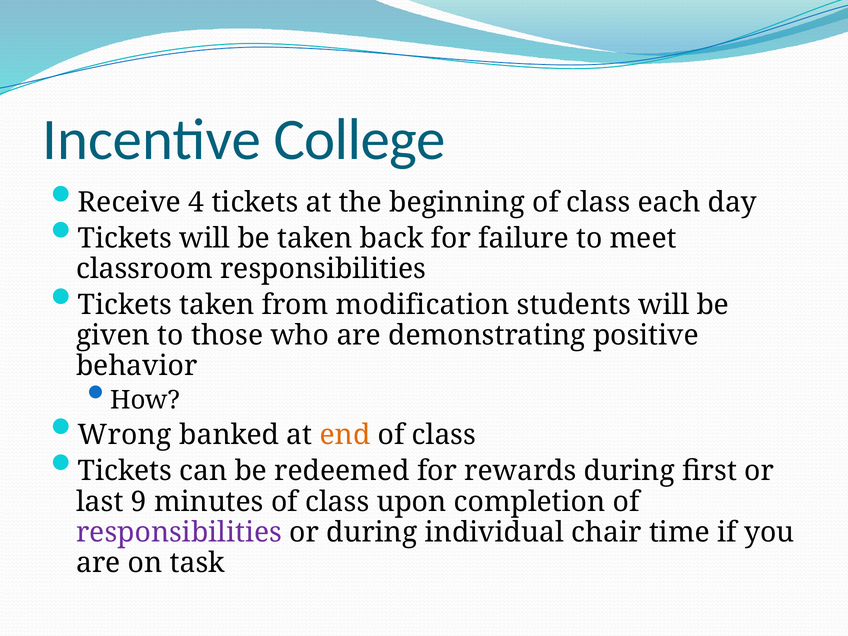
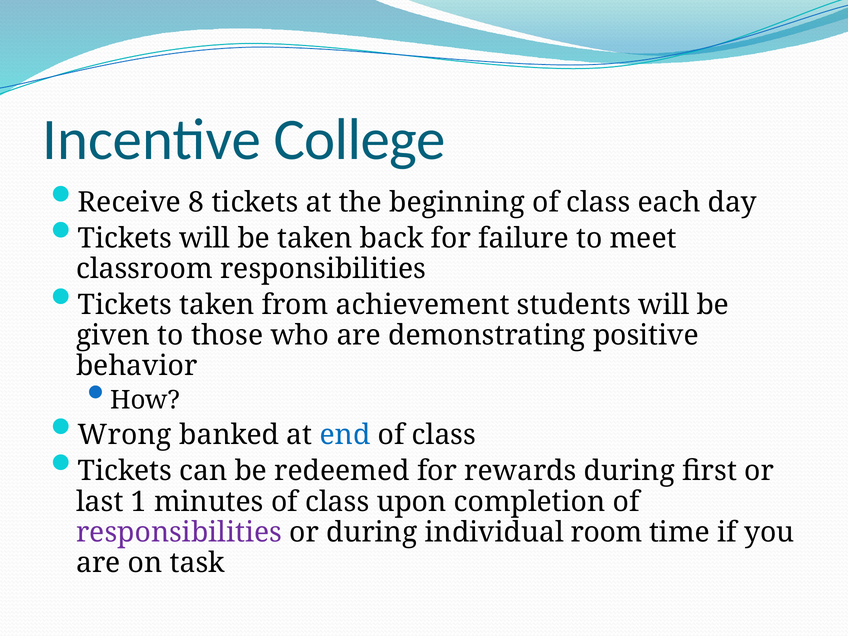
4: 4 -> 8
modification: modification -> achievement
end colour: orange -> blue
9: 9 -> 1
chair: chair -> room
